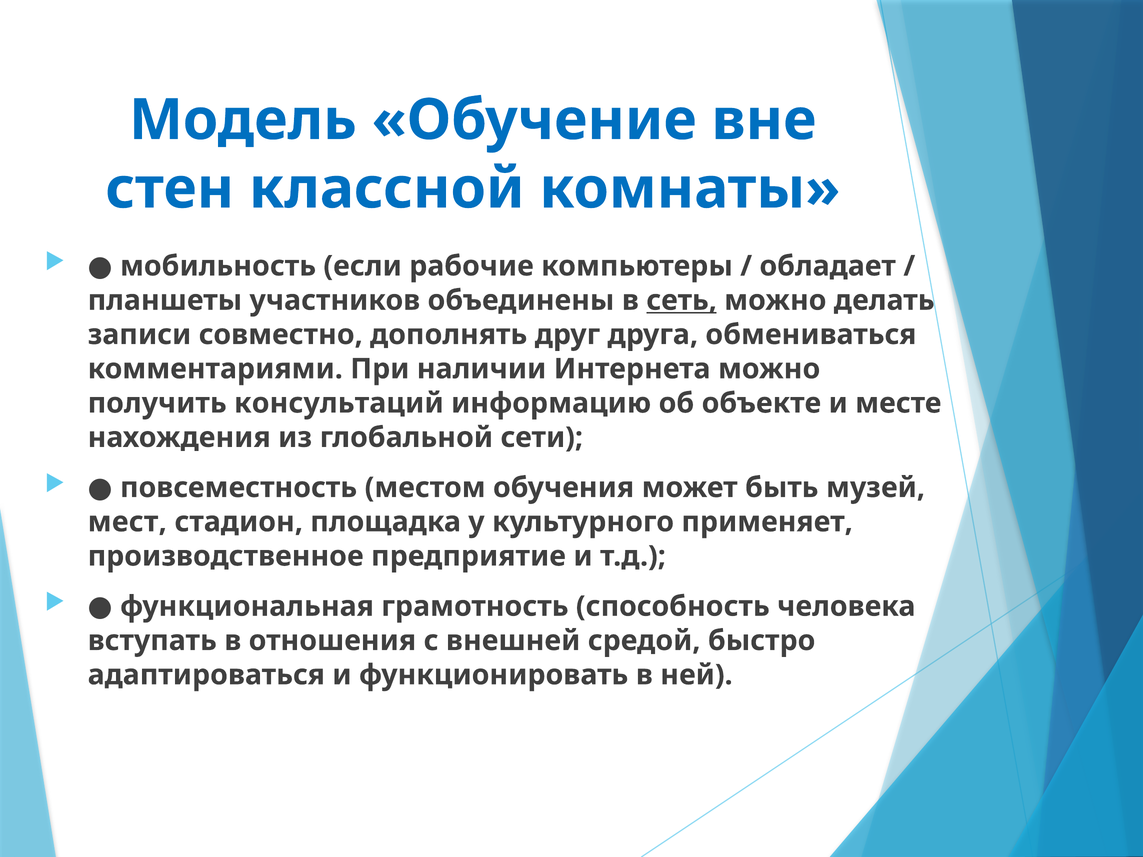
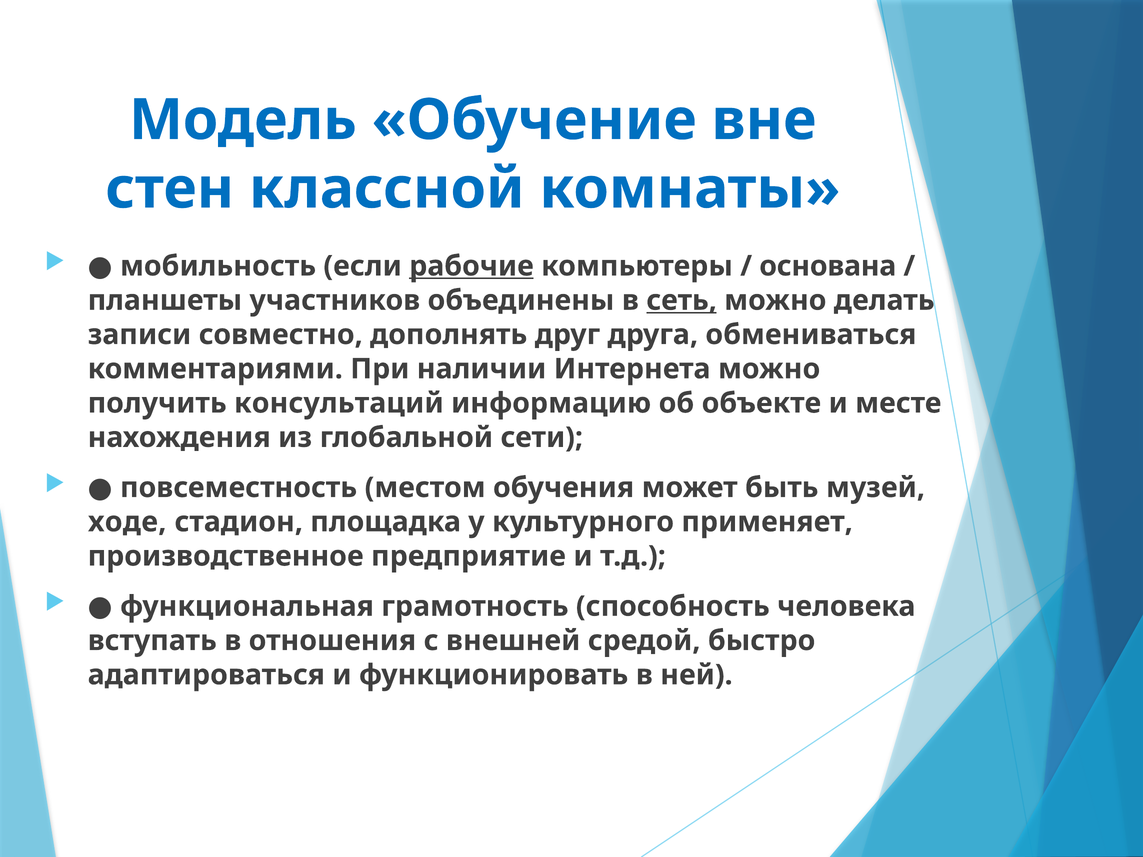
рабочие underline: none -> present
обладает: обладает -> основана
мест: мест -> ходе
